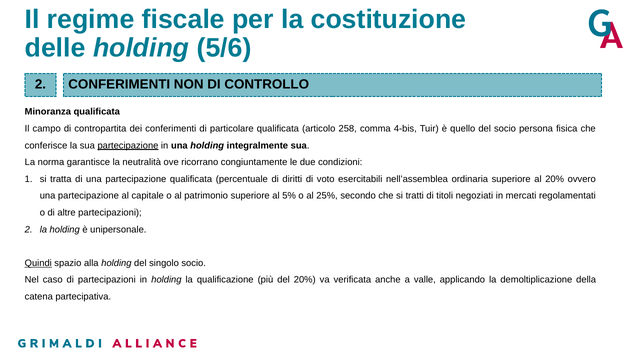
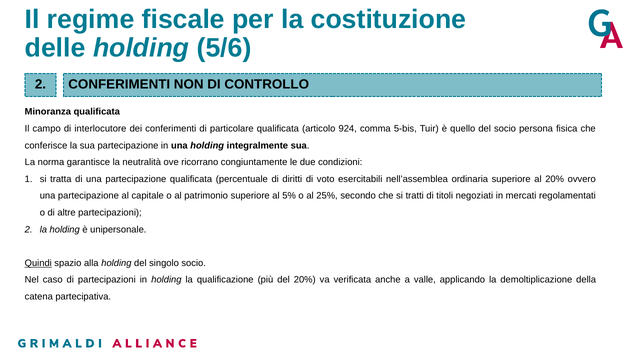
contropartita: contropartita -> interlocutore
258: 258 -> 924
4-bis: 4-bis -> 5-bis
partecipazione at (128, 146) underline: present -> none
